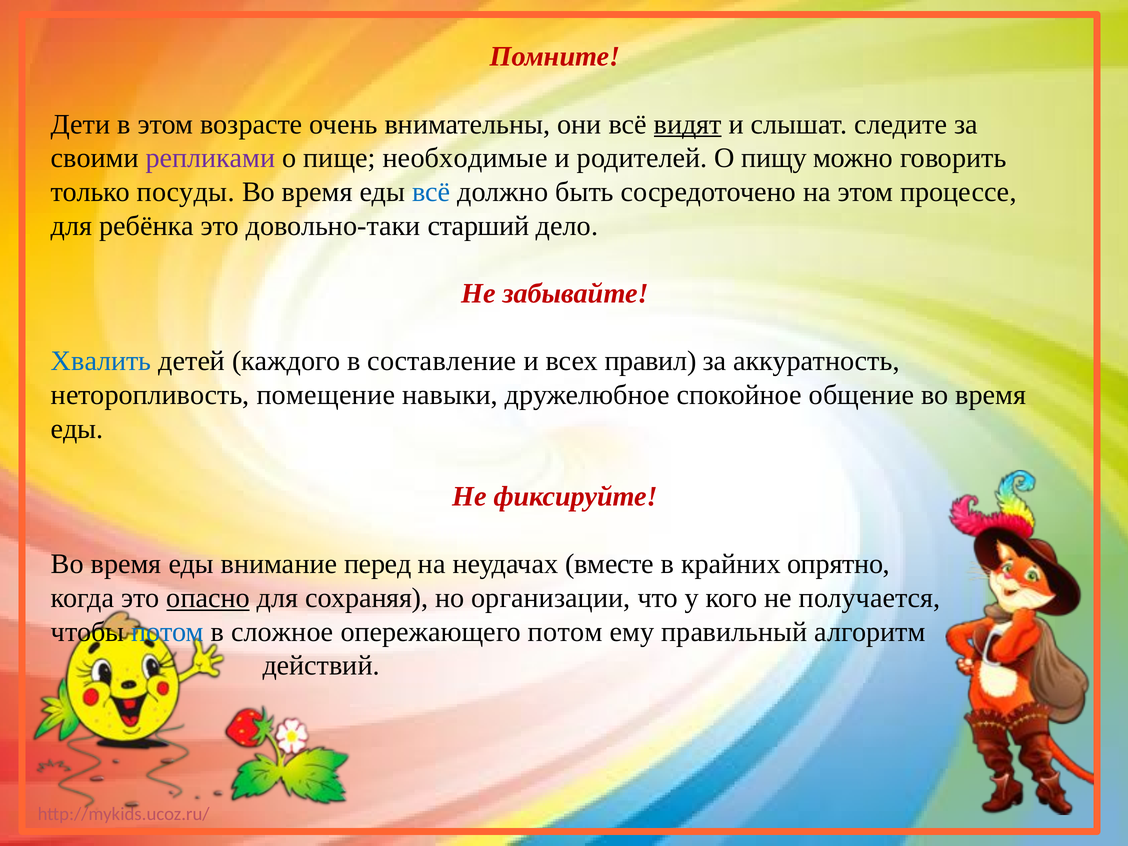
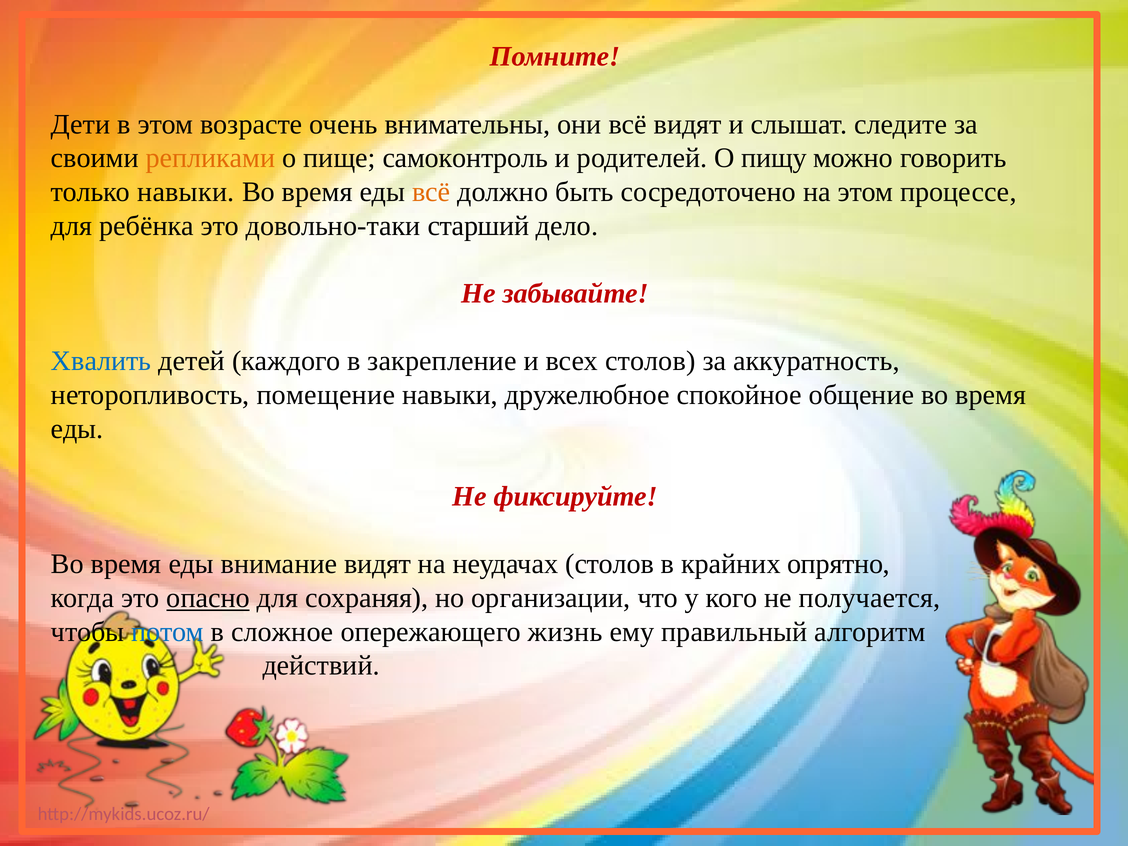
видят at (688, 124) underline: present -> none
репликами colour: purple -> orange
необходимые: необходимые -> самоконтроль
только посуды: посуды -> навыки
всё at (431, 192) colour: blue -> orange
составление: составление -> закрепление
всех правил: правил -> столов
внимание перед: перед -> видят
неудачах вместе: вместе -> столов
опережающего потом: потом -> жизнь
